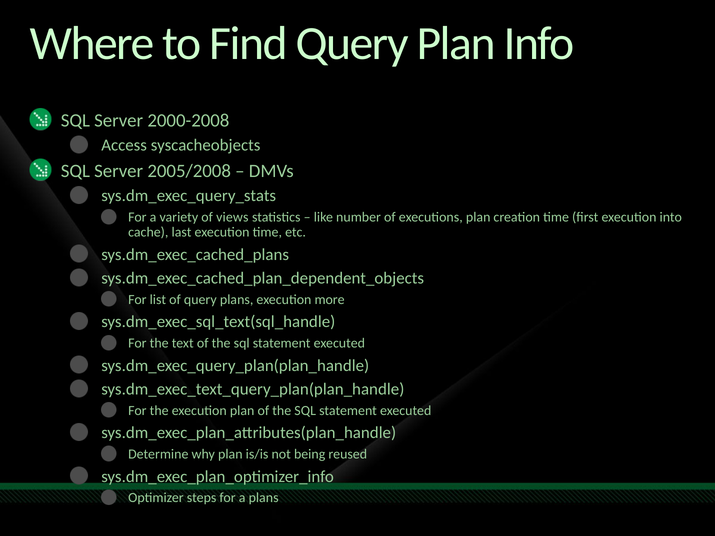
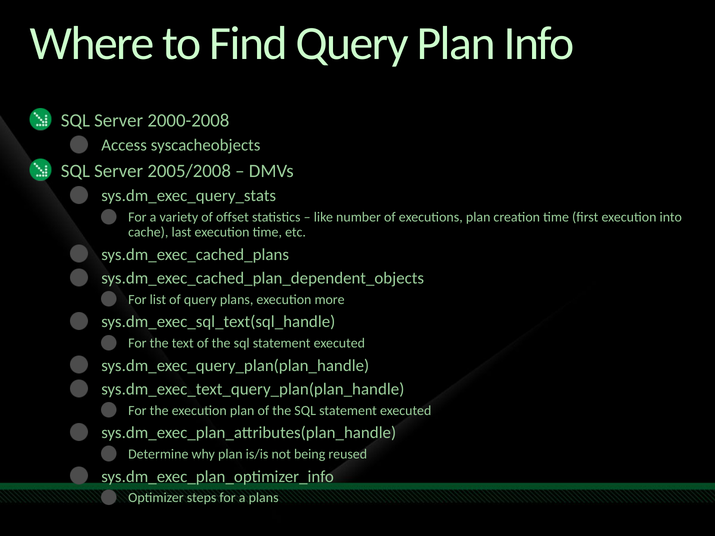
views: views -> offset
